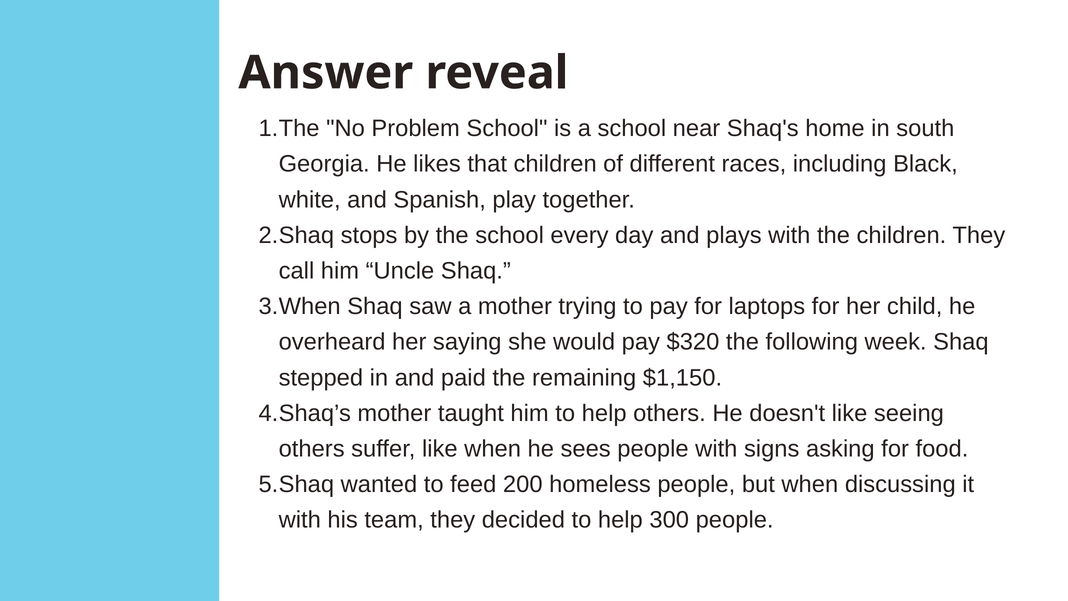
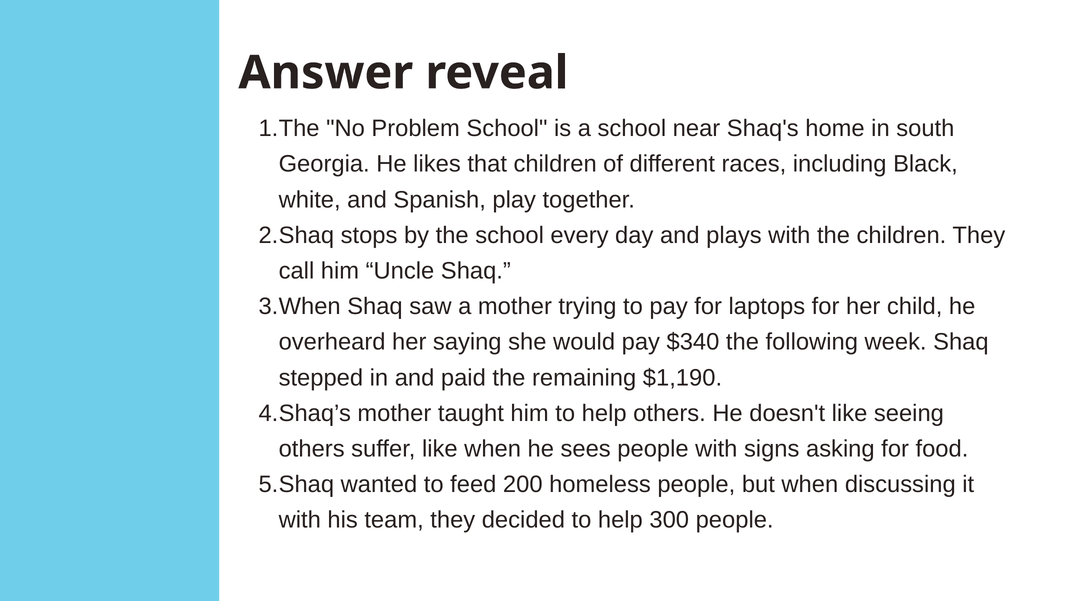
$320: $320 -> $340
$1,150: $1,150 -> $1,190
